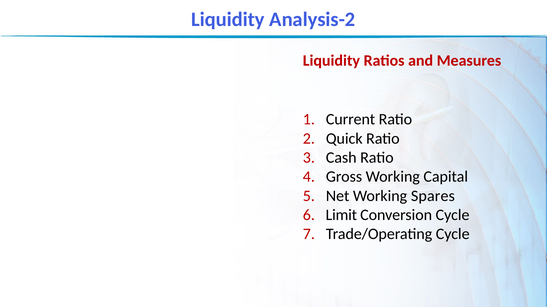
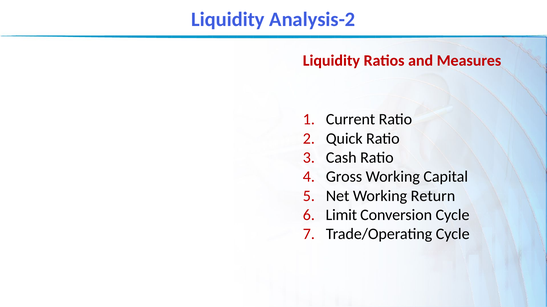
Spares: Spares -> Return
